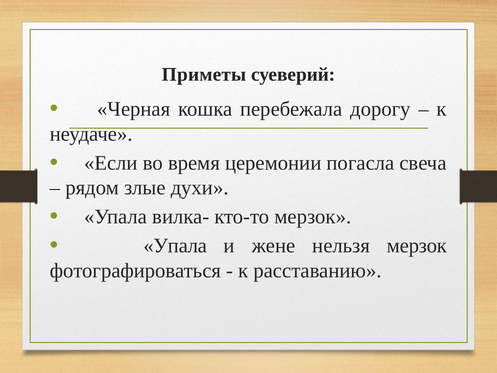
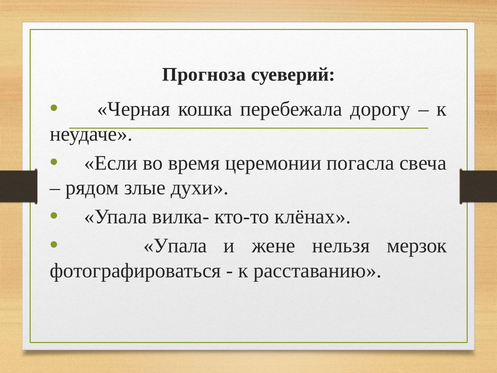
Приметы: Приметы -> Прогноза
кто-то мерзок: мерзок -> клёнах
